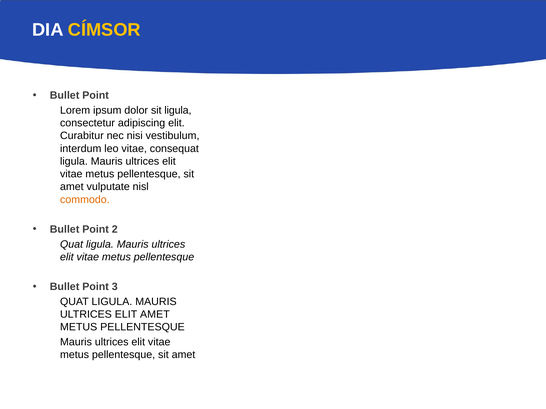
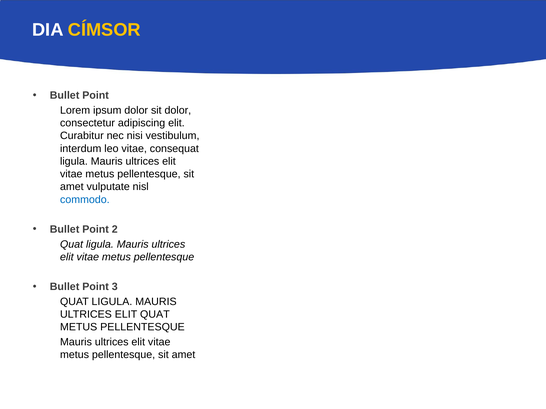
sit ligula: ligula -> dolor
commodo colour: orange -> blue
ELIT AMET: AMET -> QUAT
